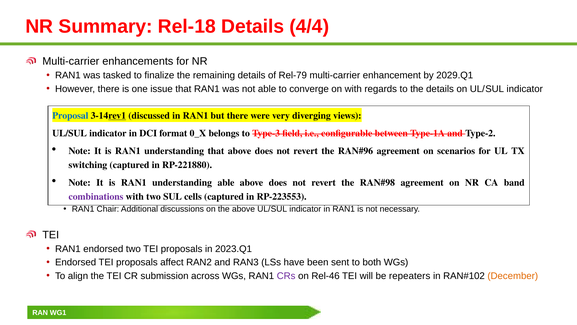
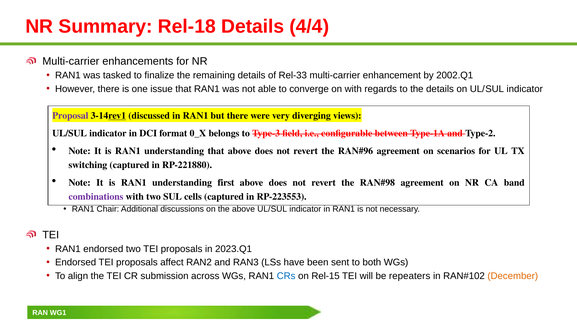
Rel-79: Rel-79 -> Rel-33
2029.Q1: 2029.Q1 -> 2002.Q1
Proposal colour: blue -> purple
understanding able: able -> first
CRs colour: purple -> blue
Rel-46: Rel-46 -> Rel-15
